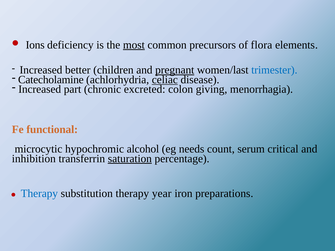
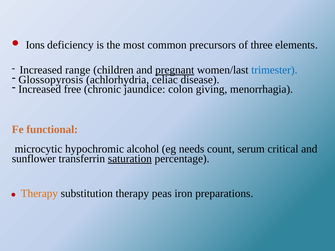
most underline: present -> none
flora: flora -> three
better: better -> range
Catecholamine: Catecholamine -> Glossopyrosis
celiac underline: present -> none
part: part -> free
excreted: excreted -> jaundice
inhibition: inhibition -> sunflower
Therapy at (39, 194) colour: blue -> orange
year: year -> peas
